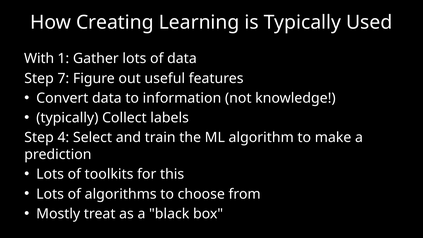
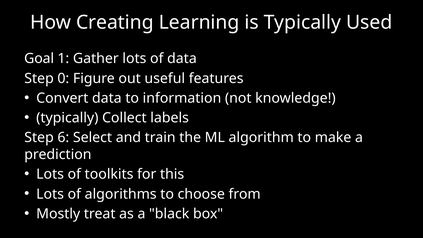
With: With -> Goal
7: 7 -> 0
4: 4 -> 6
